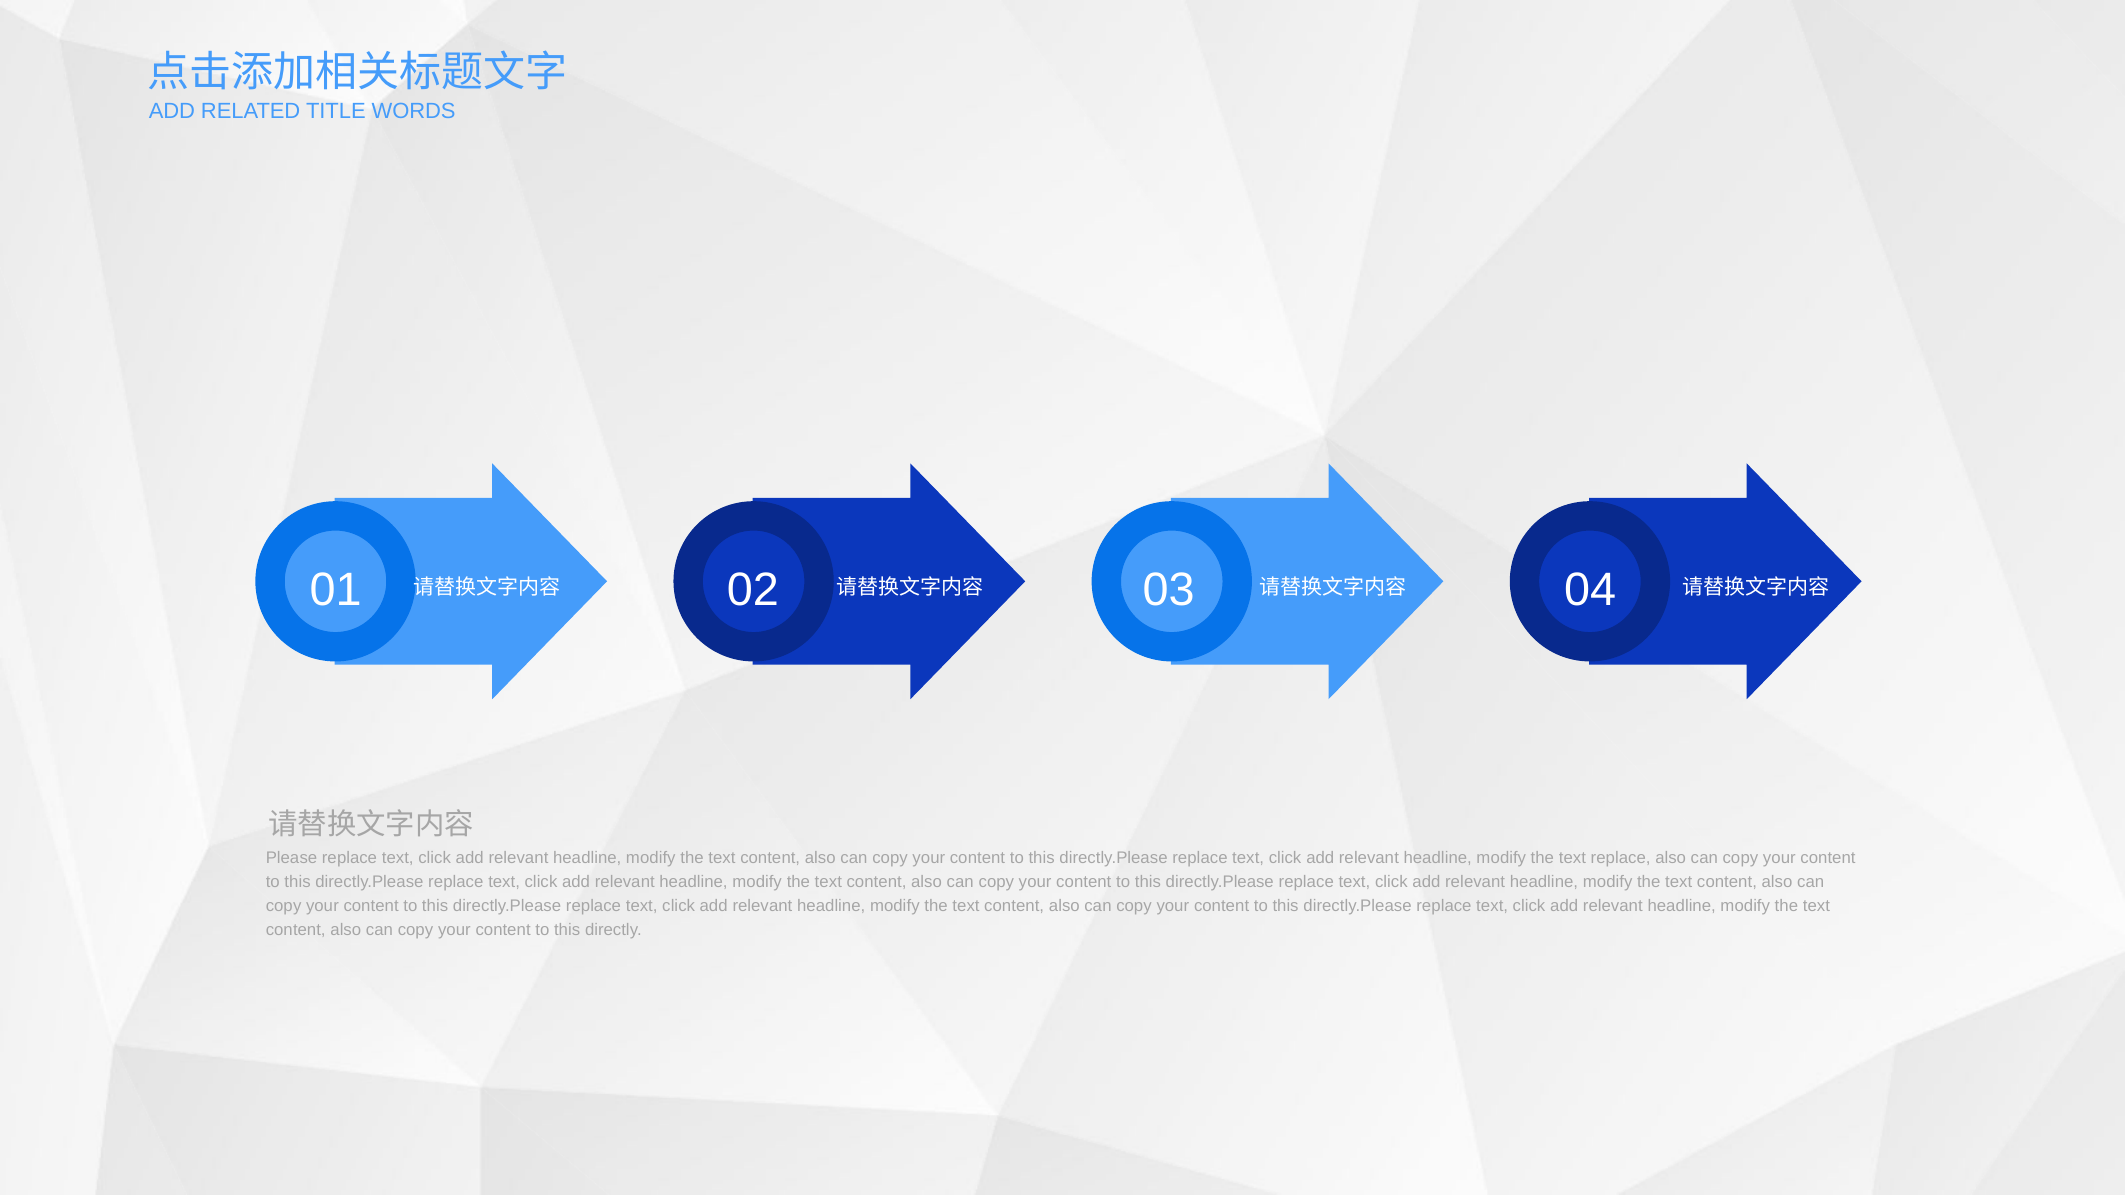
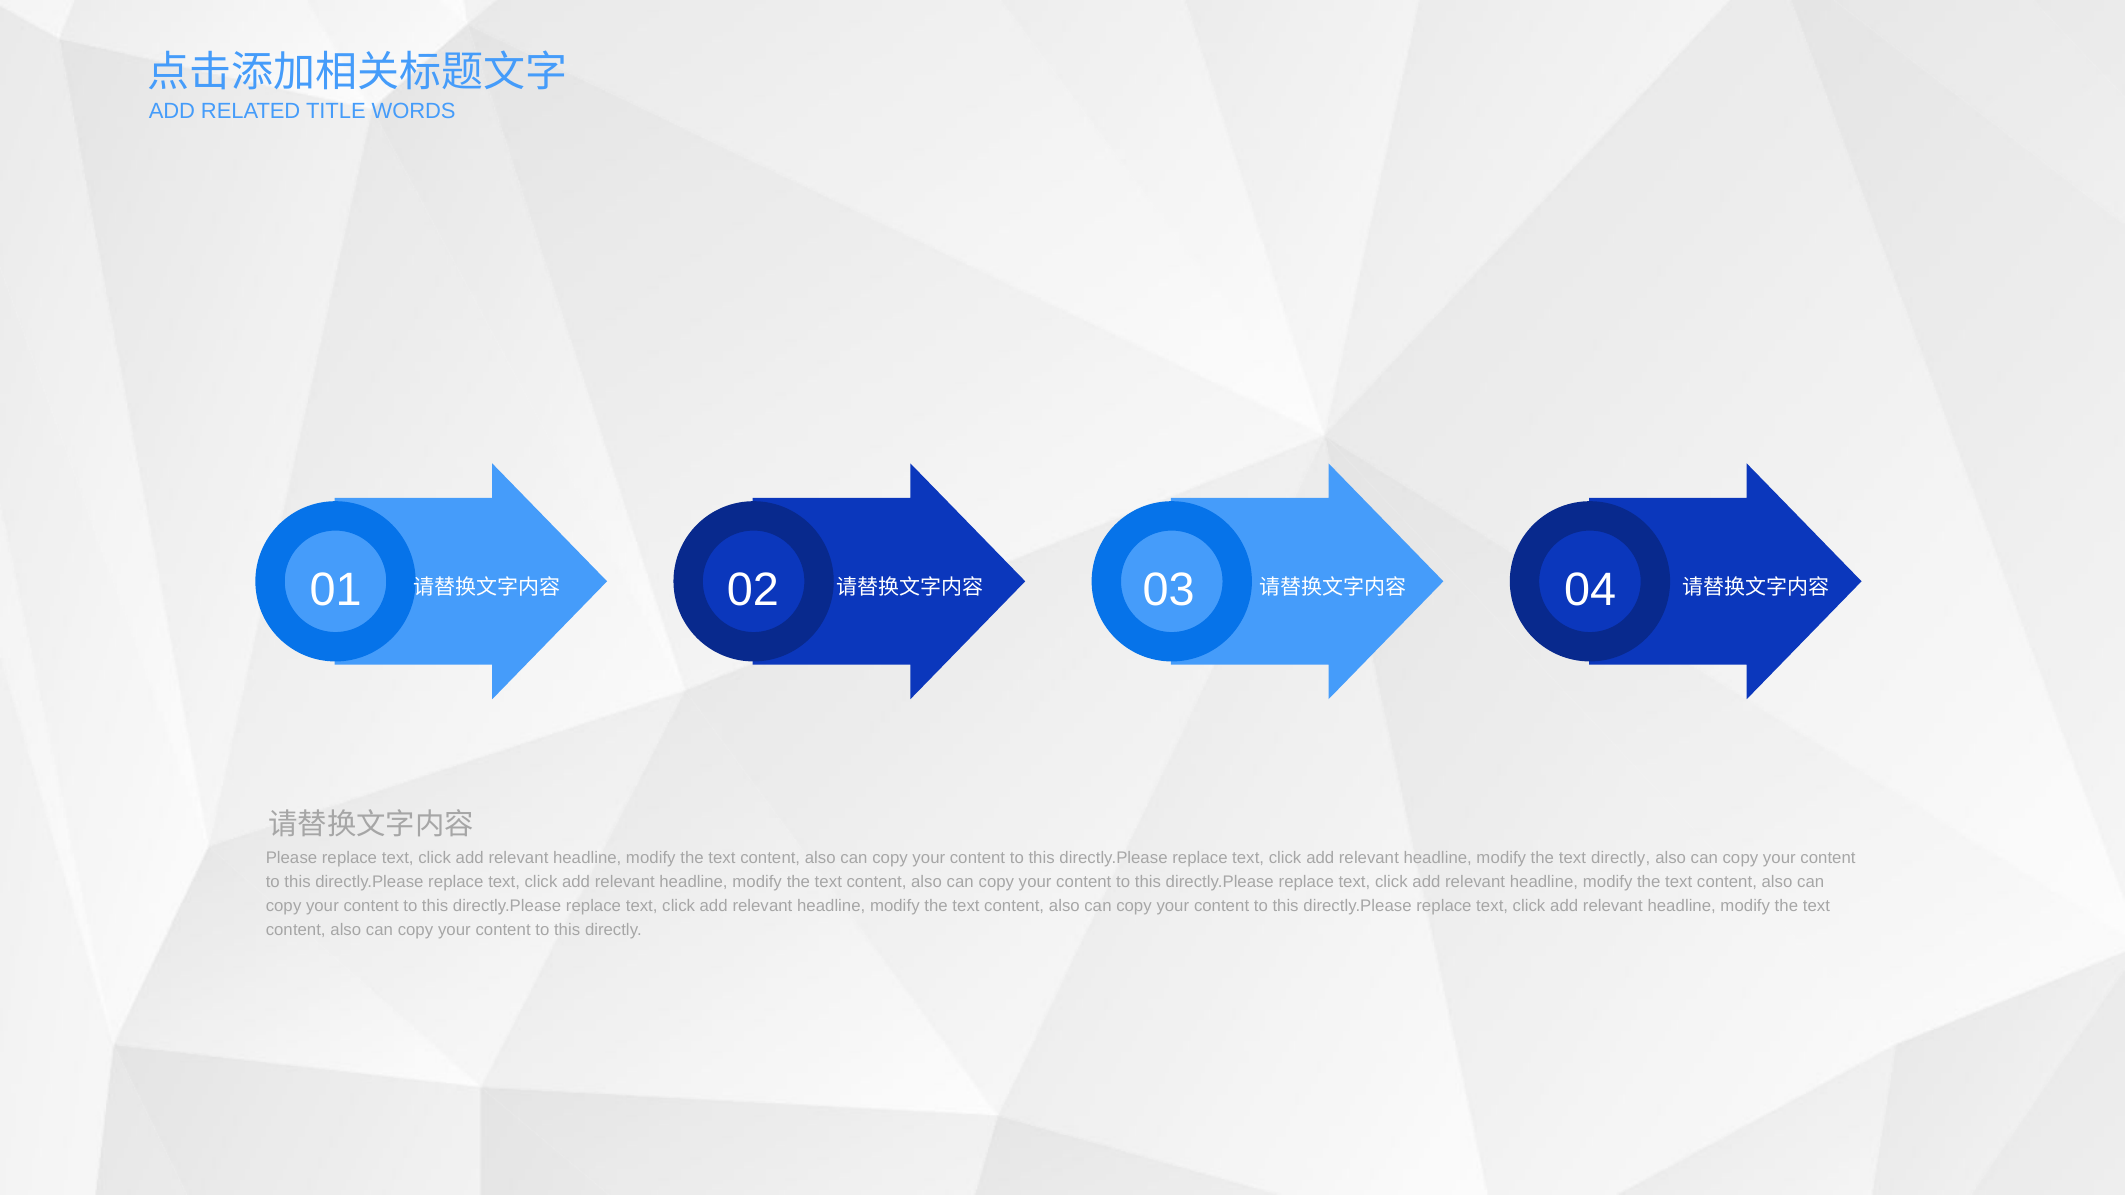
text replace: replace -> directly
